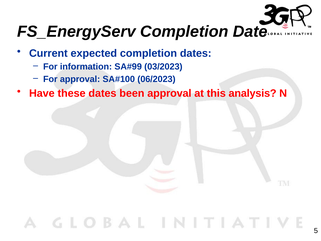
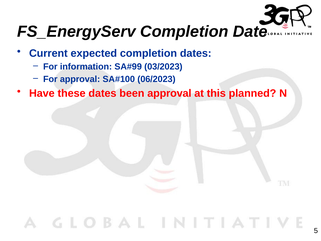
analysis: analysis -> planned
